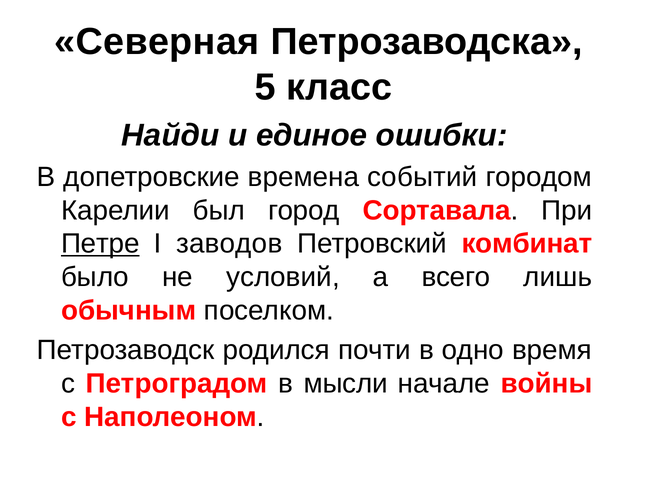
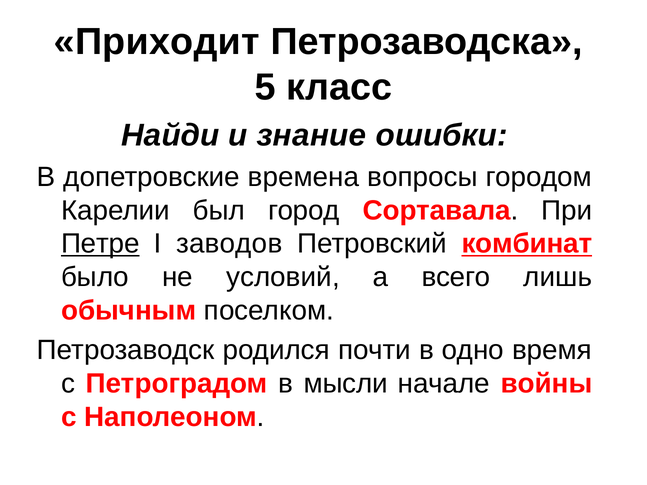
Северная: Северная -> Приходит
единое: единое -> знание
событий: событий -> вопросы
комбинат underline: none -> present
